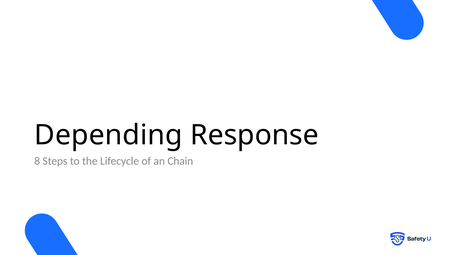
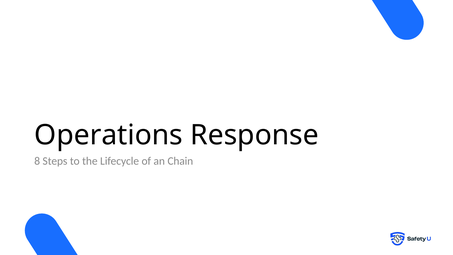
Depending: Depending -> Operations
